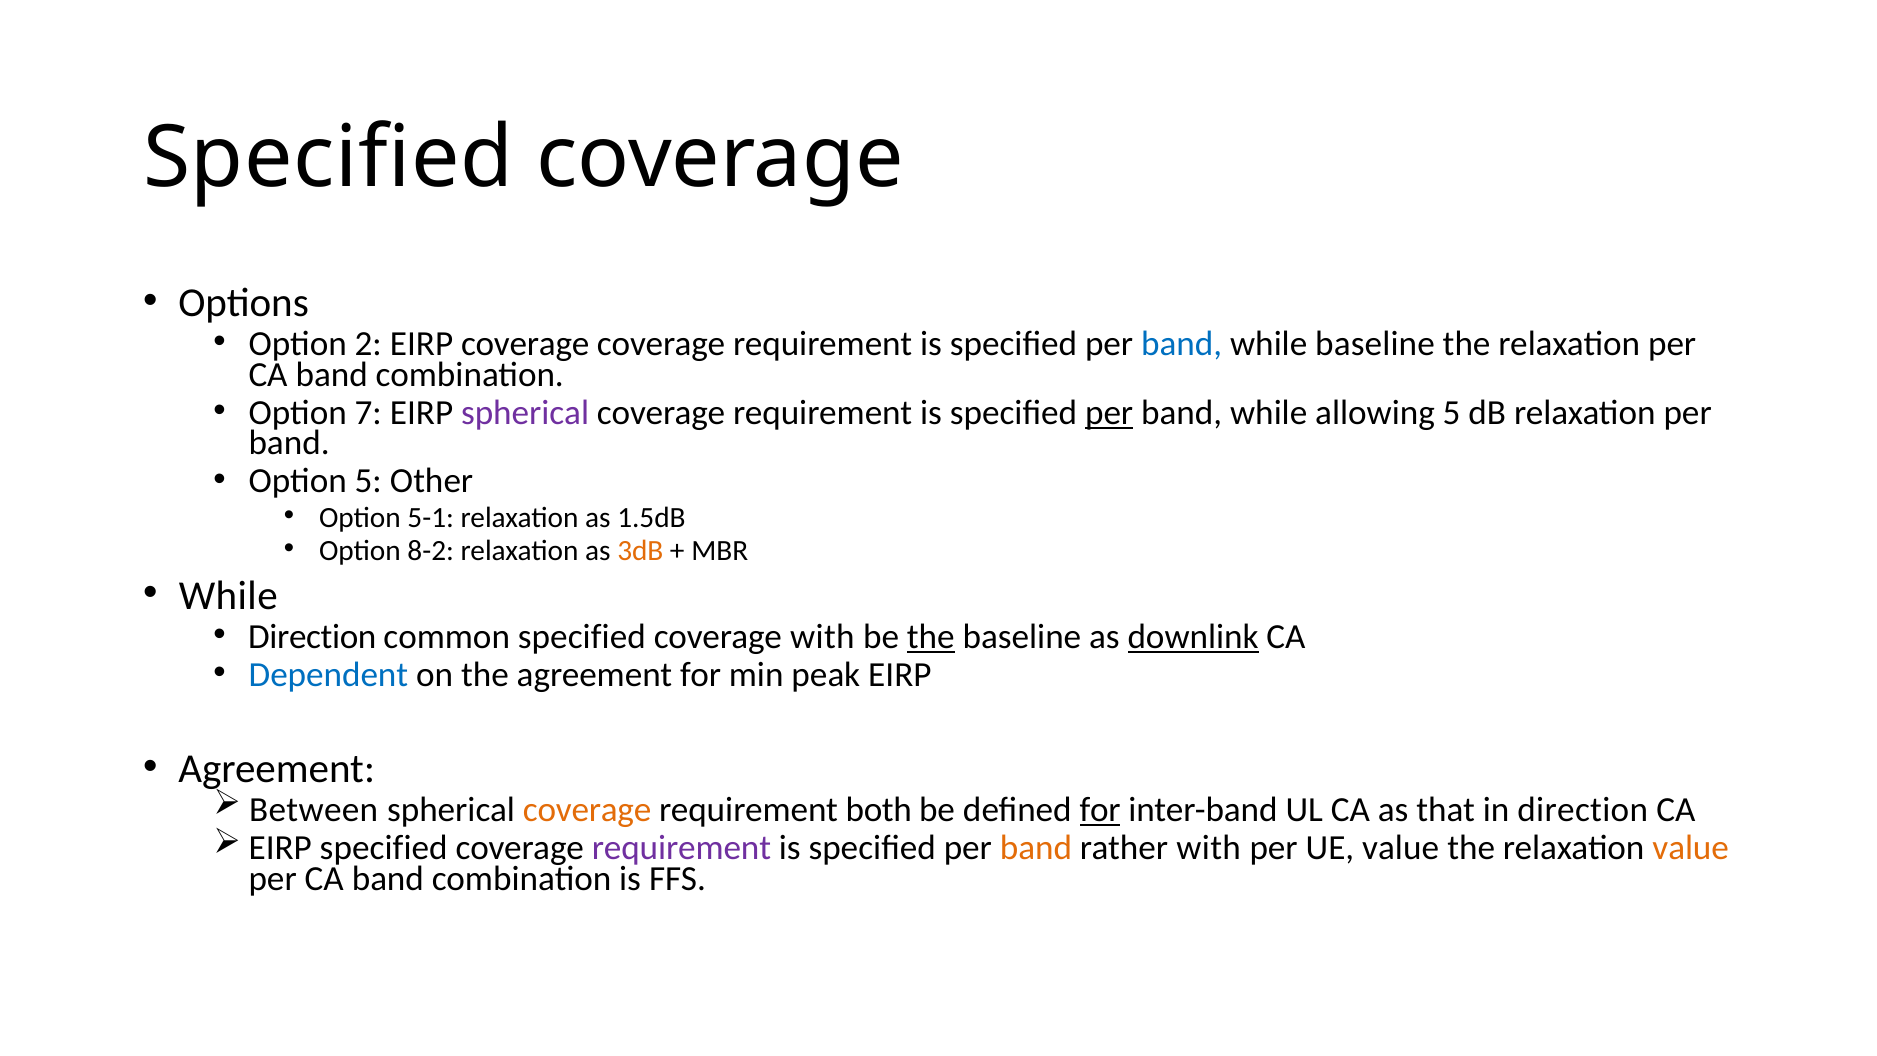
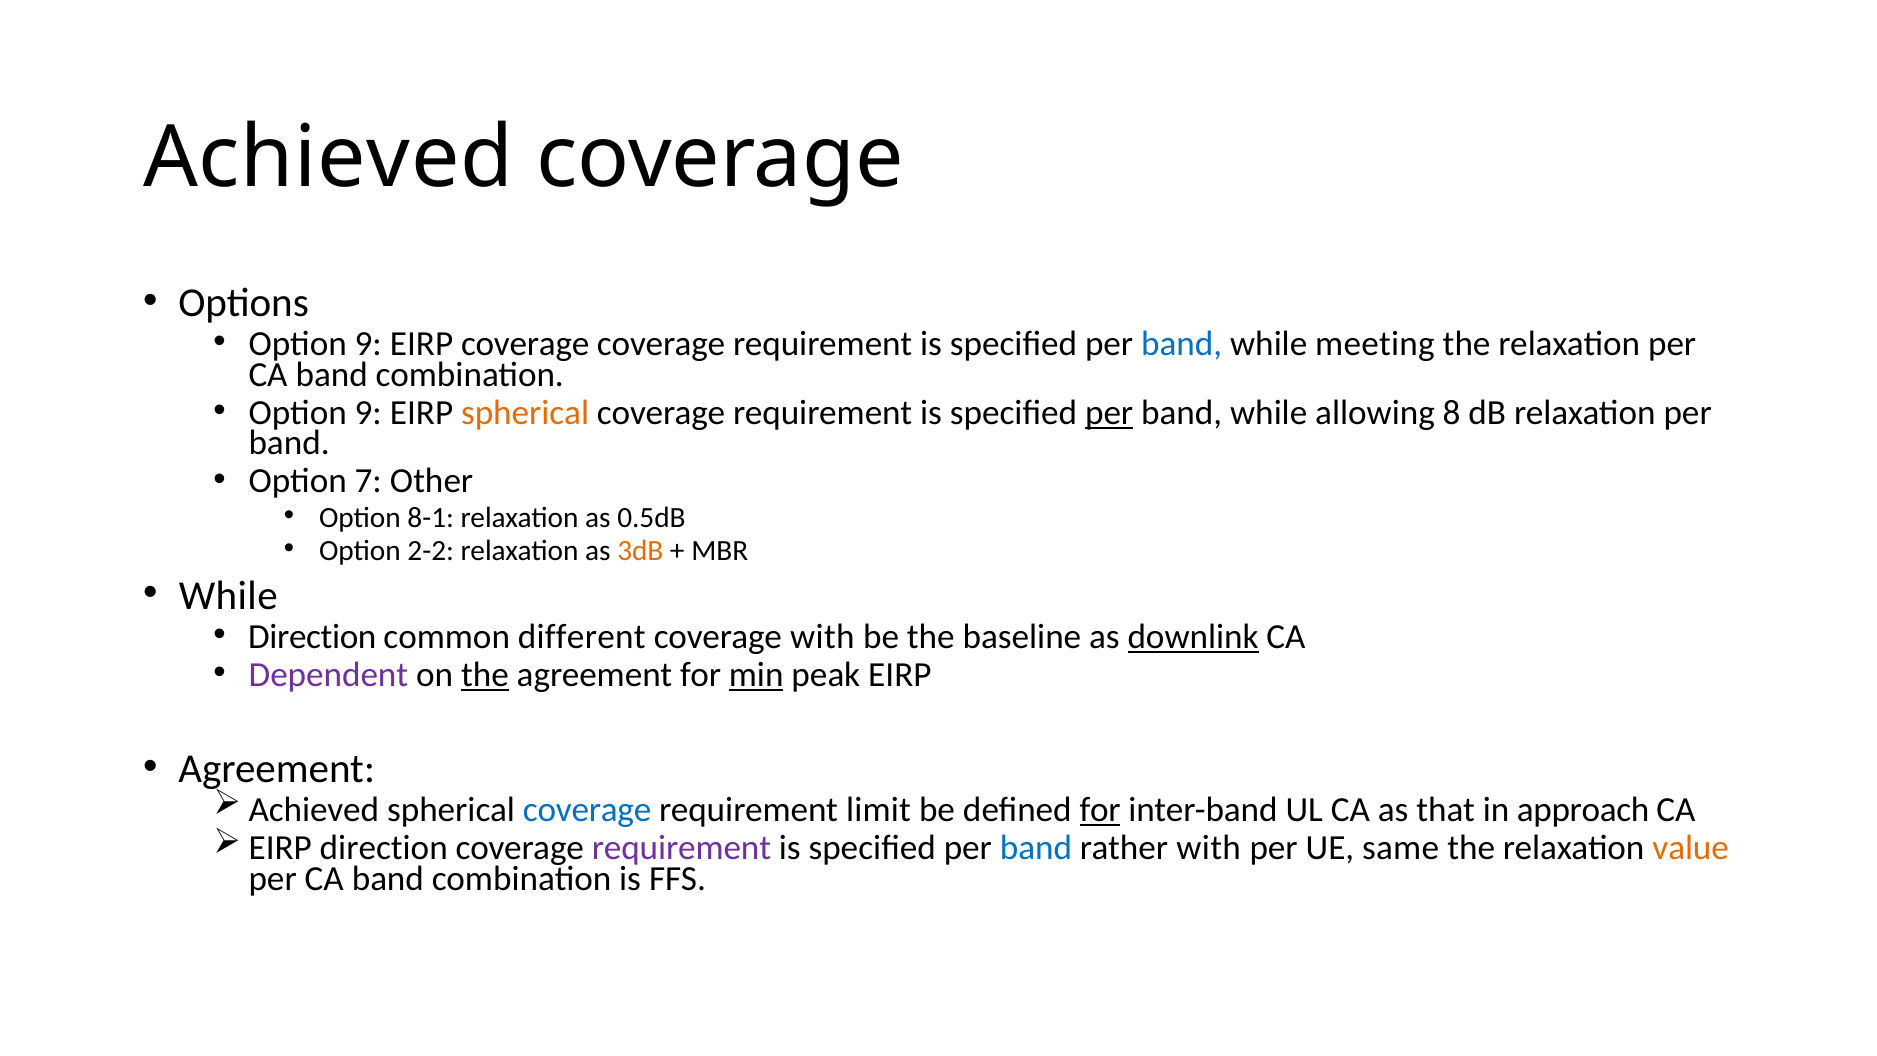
Specified at (328, 158): Specified -> Achieved
2 at (368, 344): 2 -> 9
while baseline: baseline -> meeting
7 at (368, 413): 7 -> 9
spherical at (525, 413) colour: purple -> orange
allowing 5: 5 -> 8
Option 5: 5 -> 7
5-1: 5-1 -> 8-1
1.5dB: 1.5dB -> 0.5dB
8-2: 8-2 -> 2-2
common specified: specified -> different
the at (931, 637) underline: present -> none
Dependent colour: blue -> purple
the at (485, 675) underline: none -> present
min underline: none -> present
Between at (314, 810): Between -> Achieved
coverage at (587, 810) colour: orange -> blue
both: both -> limit
in direction: direction -> approach
EIRP specified: specified -> direction
band at (1036, 848) colour: orange -> blue
UE value: value -> same
